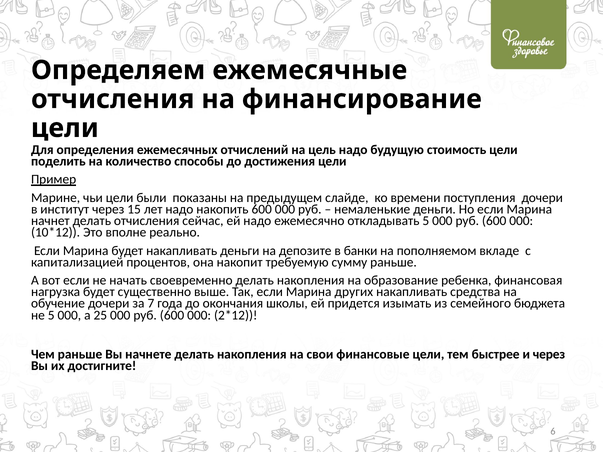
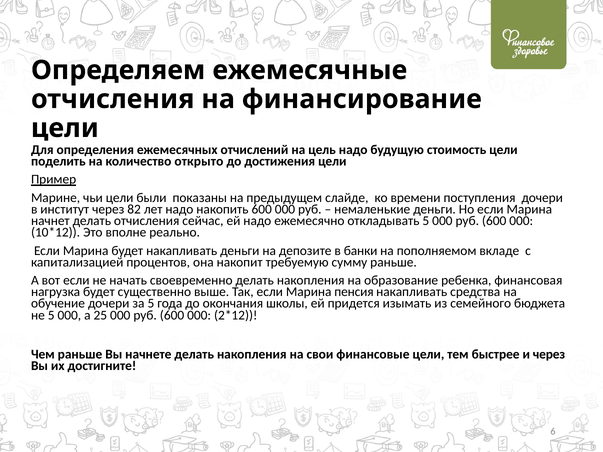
способы: способы -> открыто
15: 15 -> 82
других: других -> пенсия
за 7: 7 -> 5
